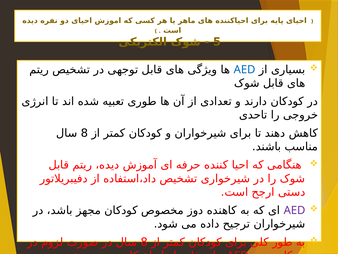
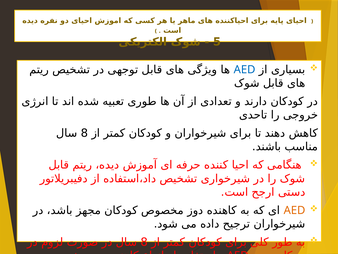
AED at (294, 210) colour: purple -> orange
